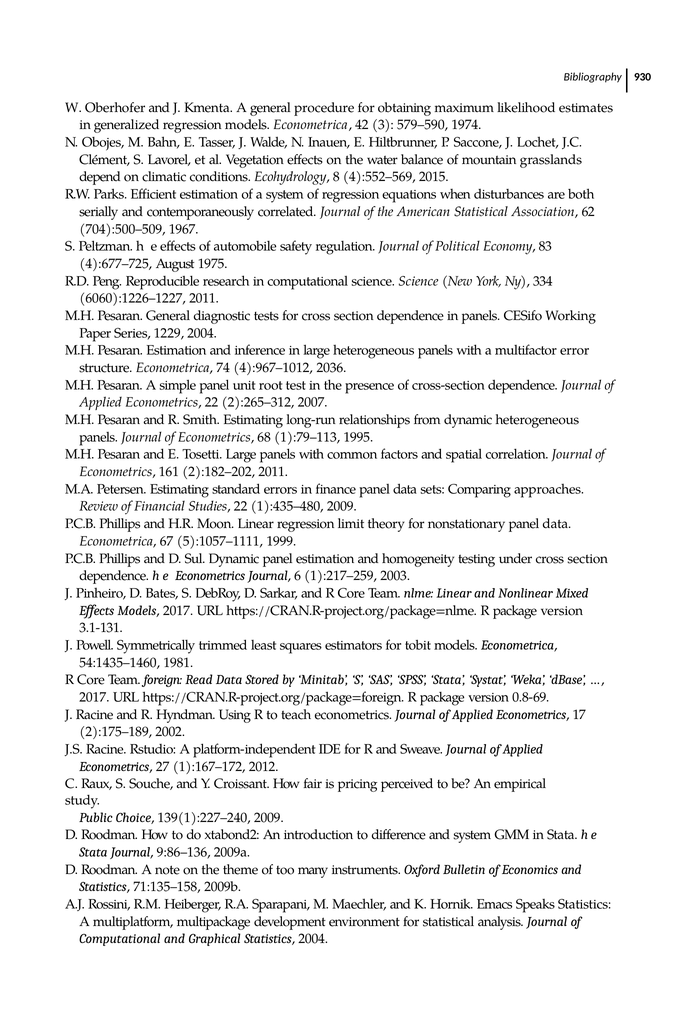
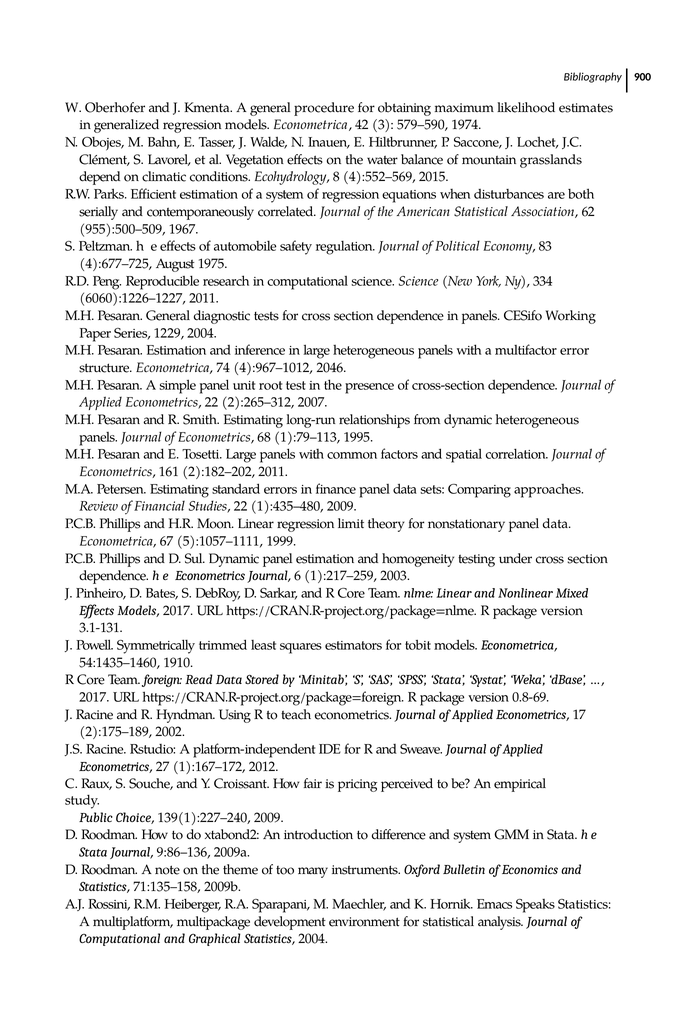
930: 930 -> 900
704):500–509: 704):500–509 -> 955):500–509
2036: 2036 -> 2046
1981: 1981 -> 1910
